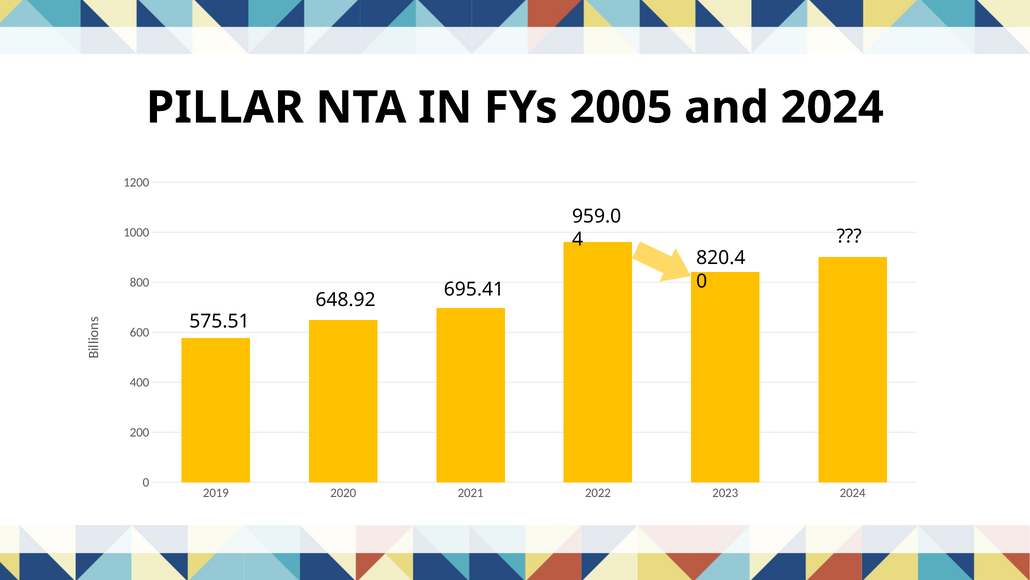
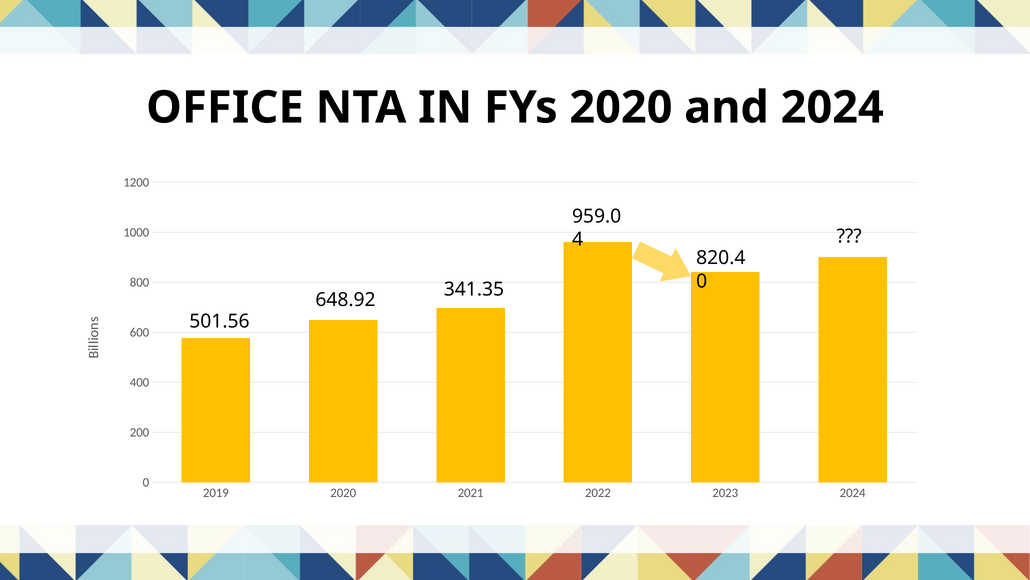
PILLAR: PILLAR -> OFFICE
FYs 2005: 2005 -> 2020
695.41: 695.41 -> 341.35
575.51: 575.51 -> 501.56
